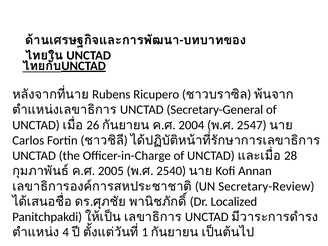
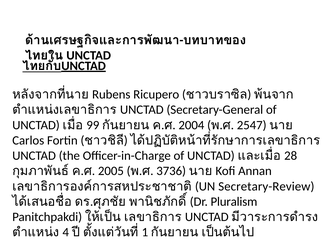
26: 26 -> 99
2540: 2540 -> 3736
Localized: Localized -> Pluralism
